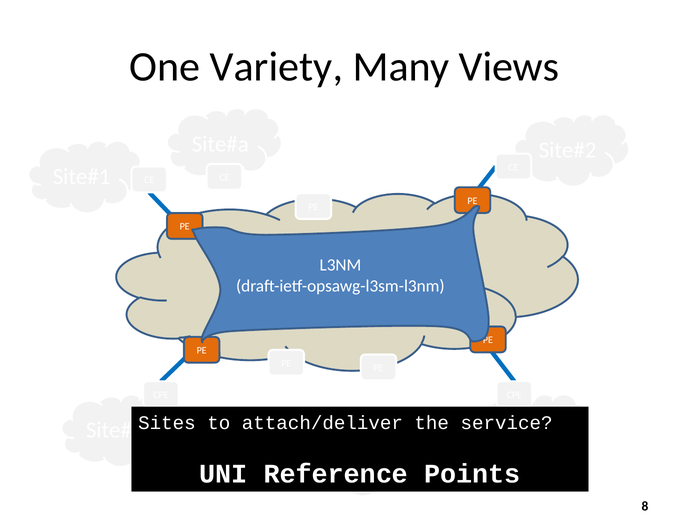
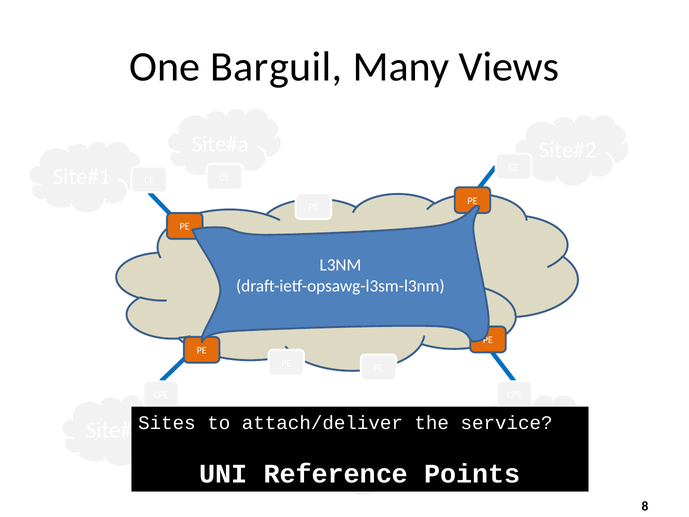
Variety: Variety -> Barguil
